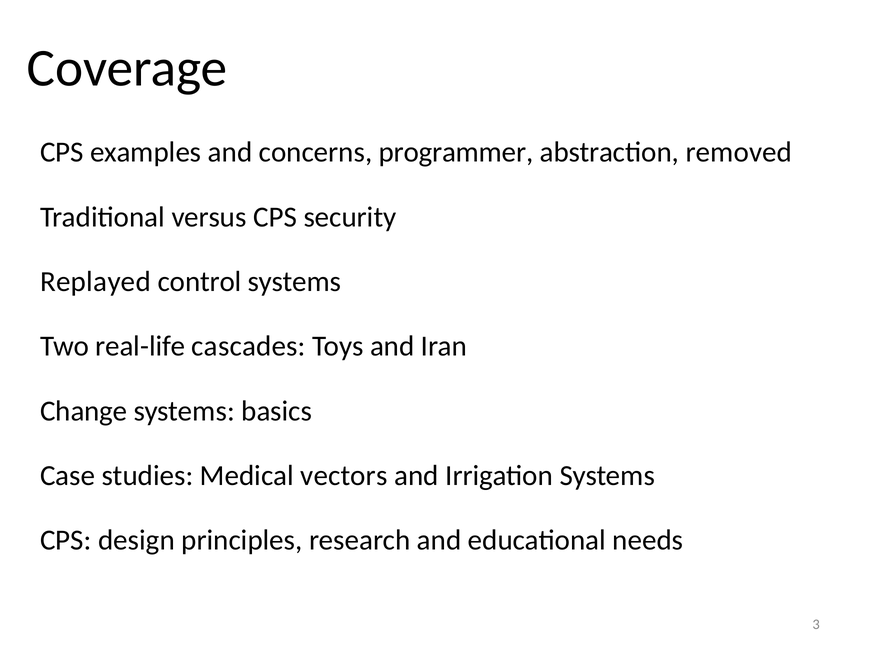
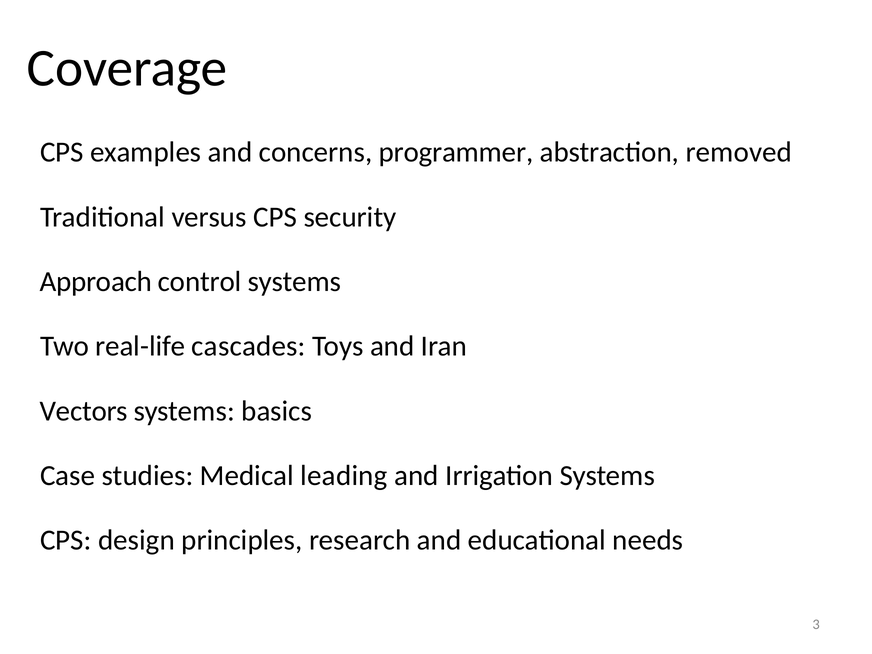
Replayed: Replayed -> Approach
Change: Change -> Vectors
vectors: vectors -> leading
